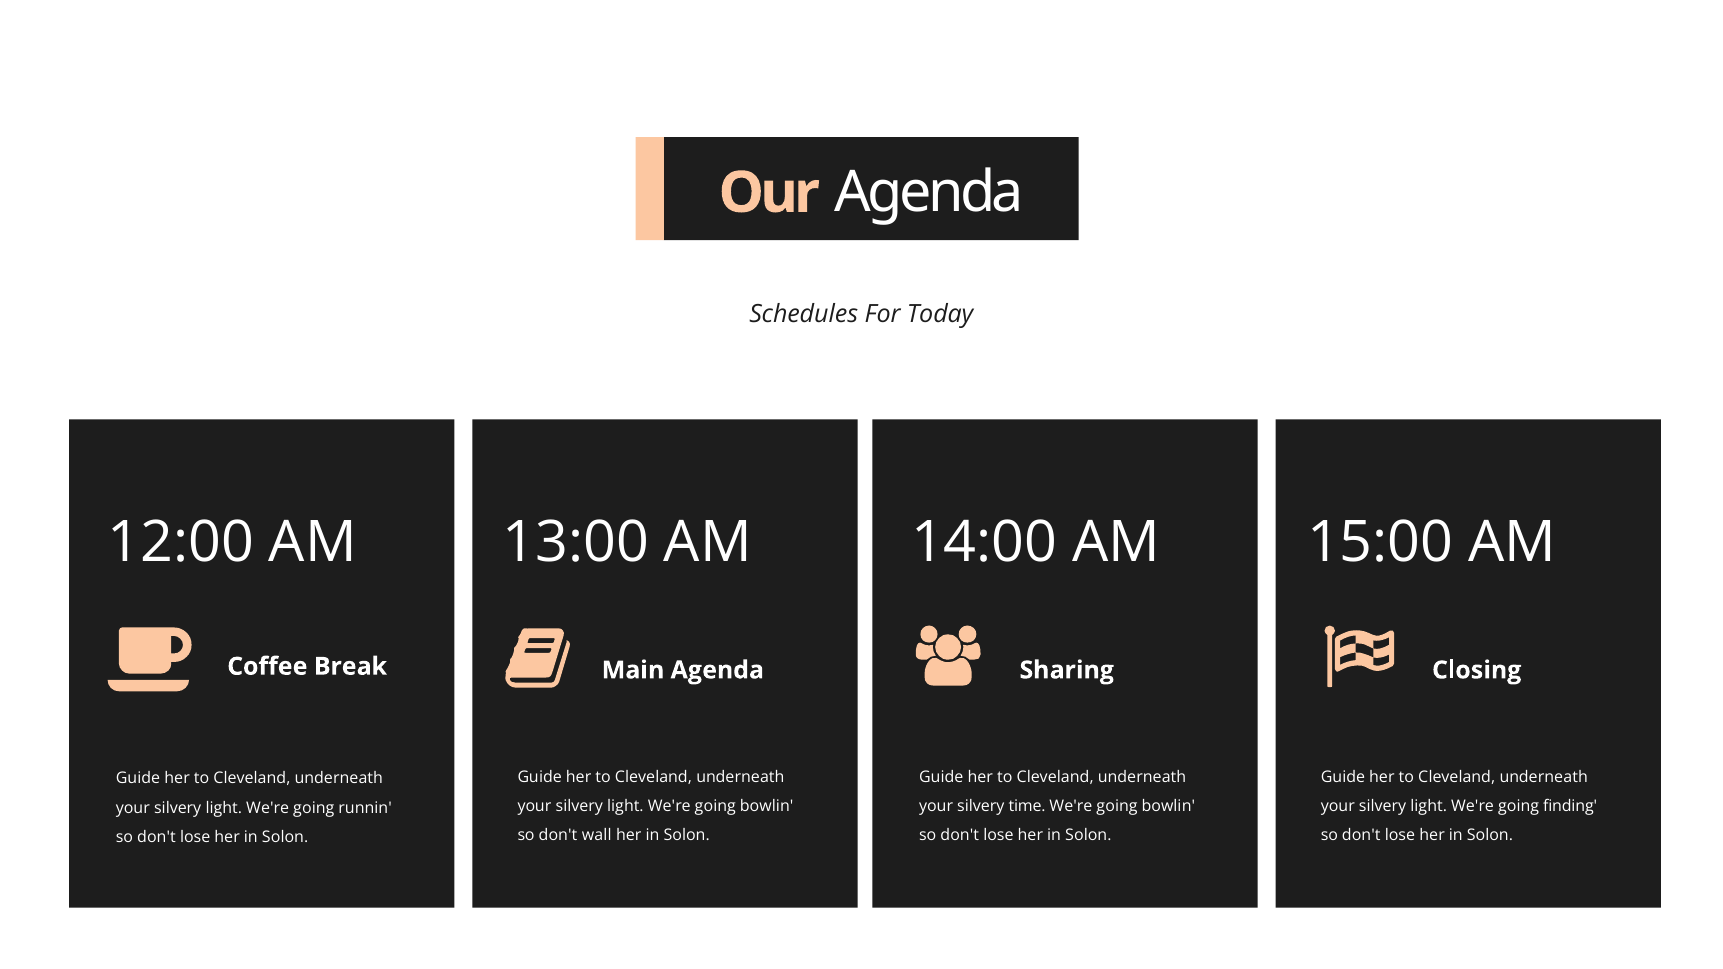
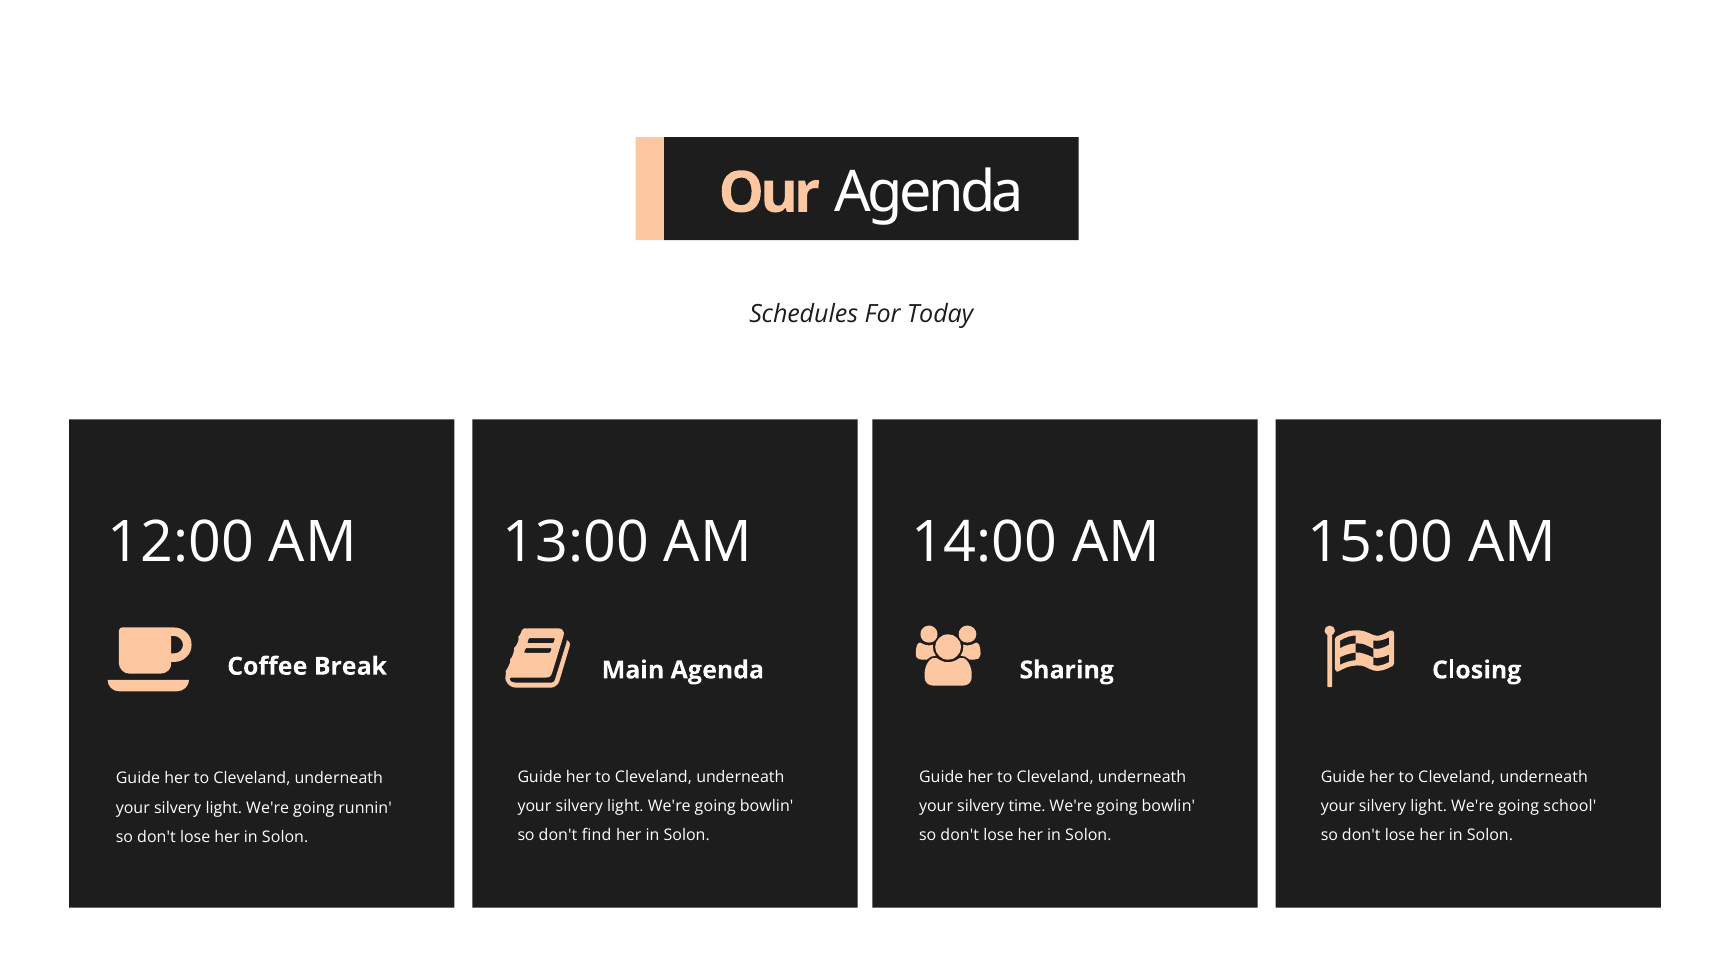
finding: finding -> school
wall: wall -> find
